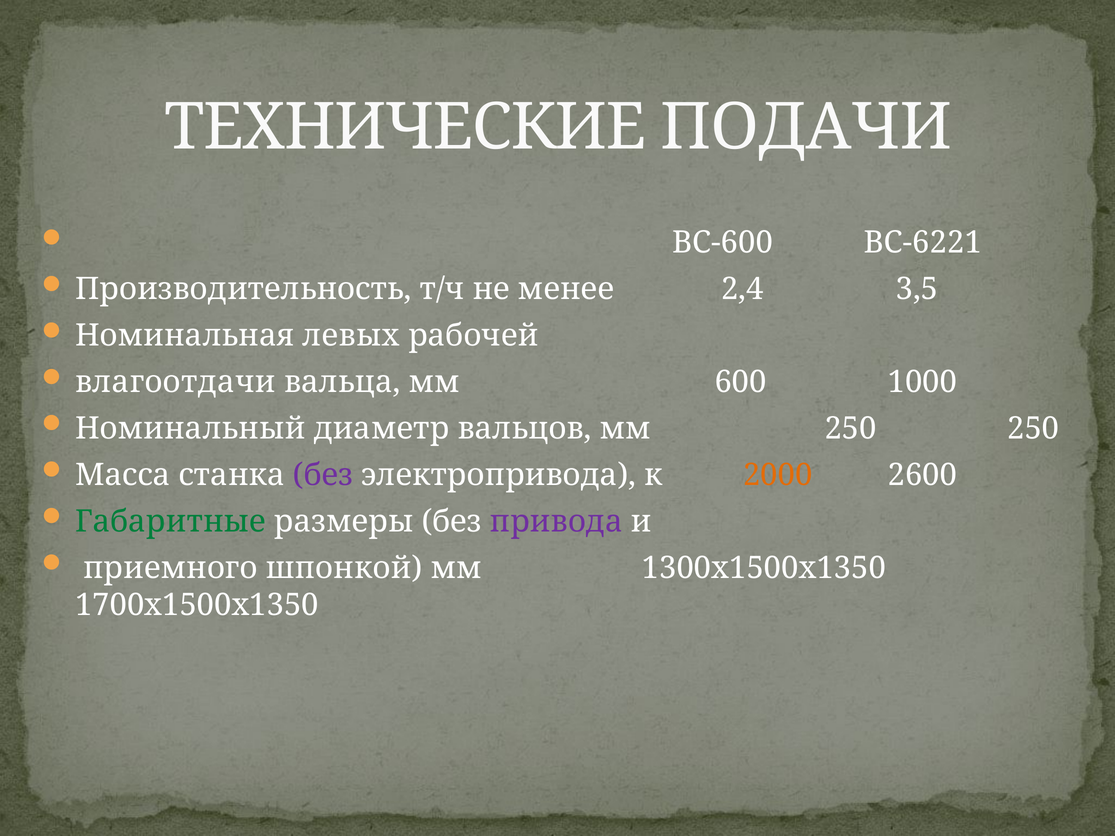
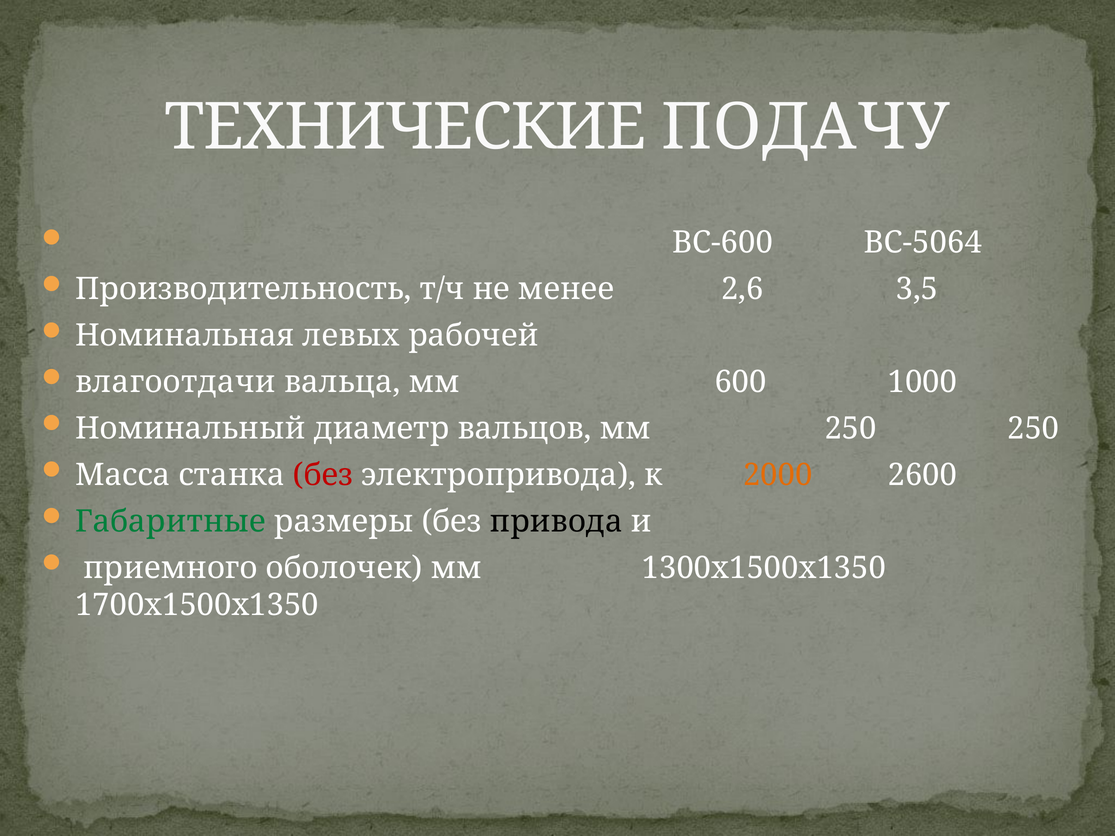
ПОДАЧИ: ПОДАЧИ -> ПОДАЧУ
ВС-6221: ВС-6221 -> ВС-5064
2,4: 2,4 -> 2,6
без at (323, 475) colour: purple -> red
привода colour: purple -> black
шпонкой: шпонкой -> оболочек
